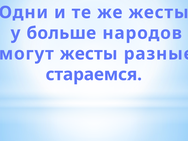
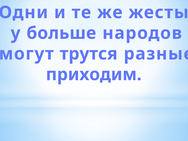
жесты at (89, 54): жесты -> трутся
стараемся: стараемся -> приходим
